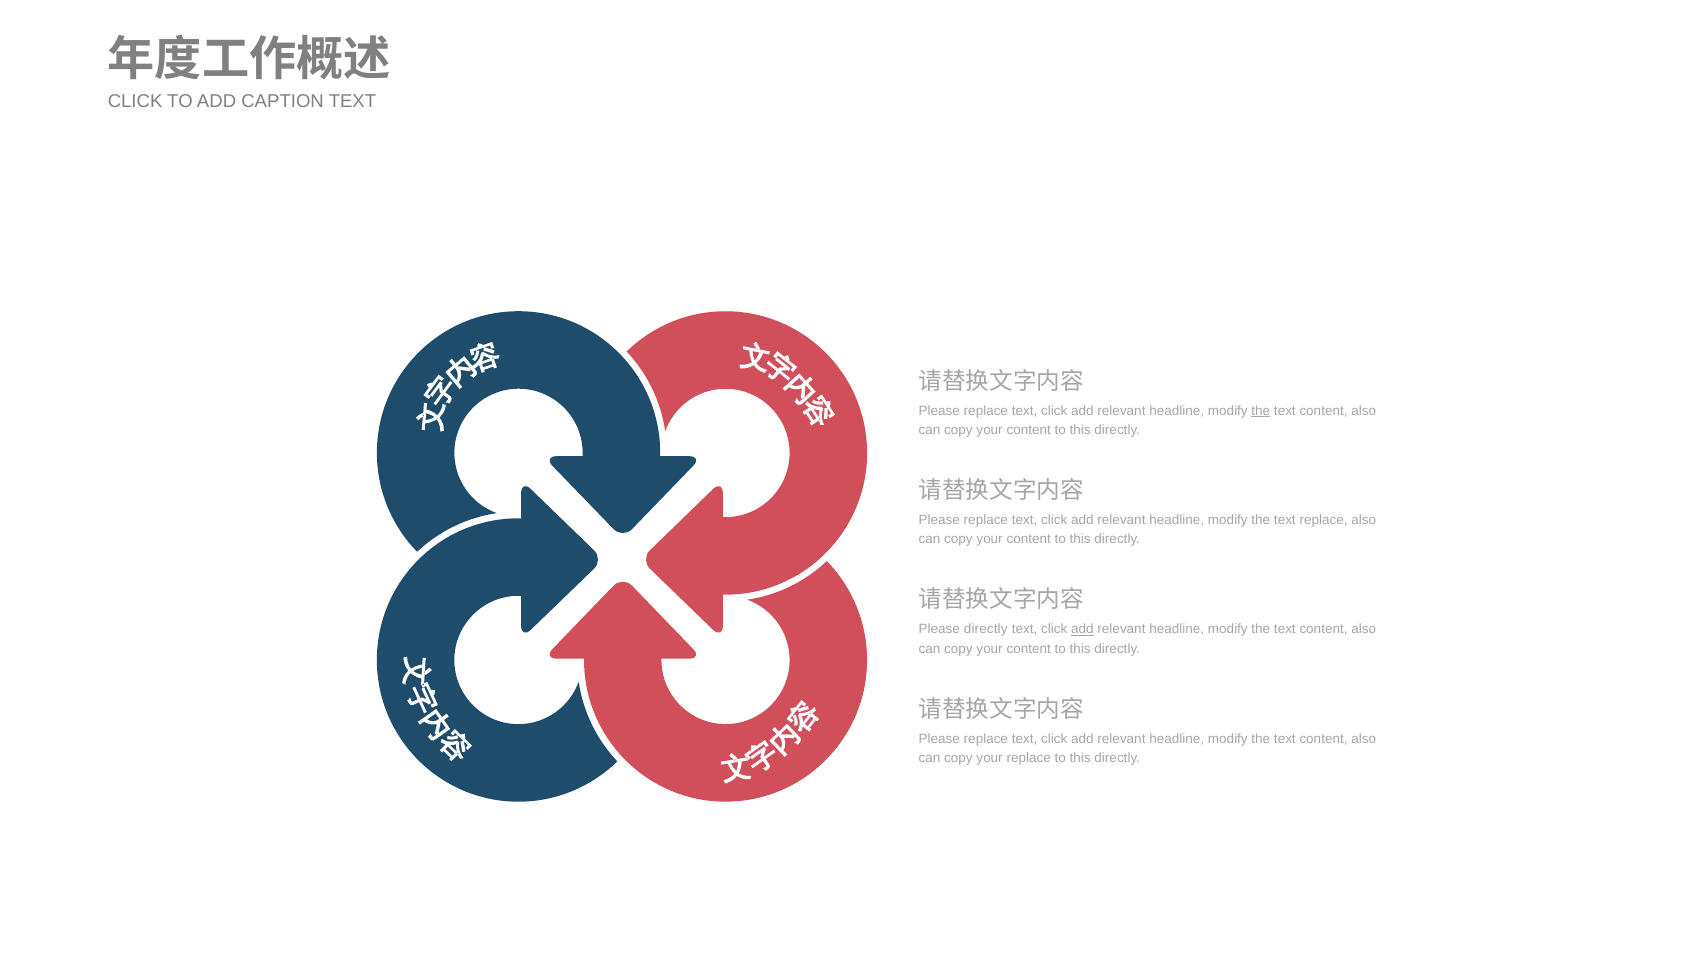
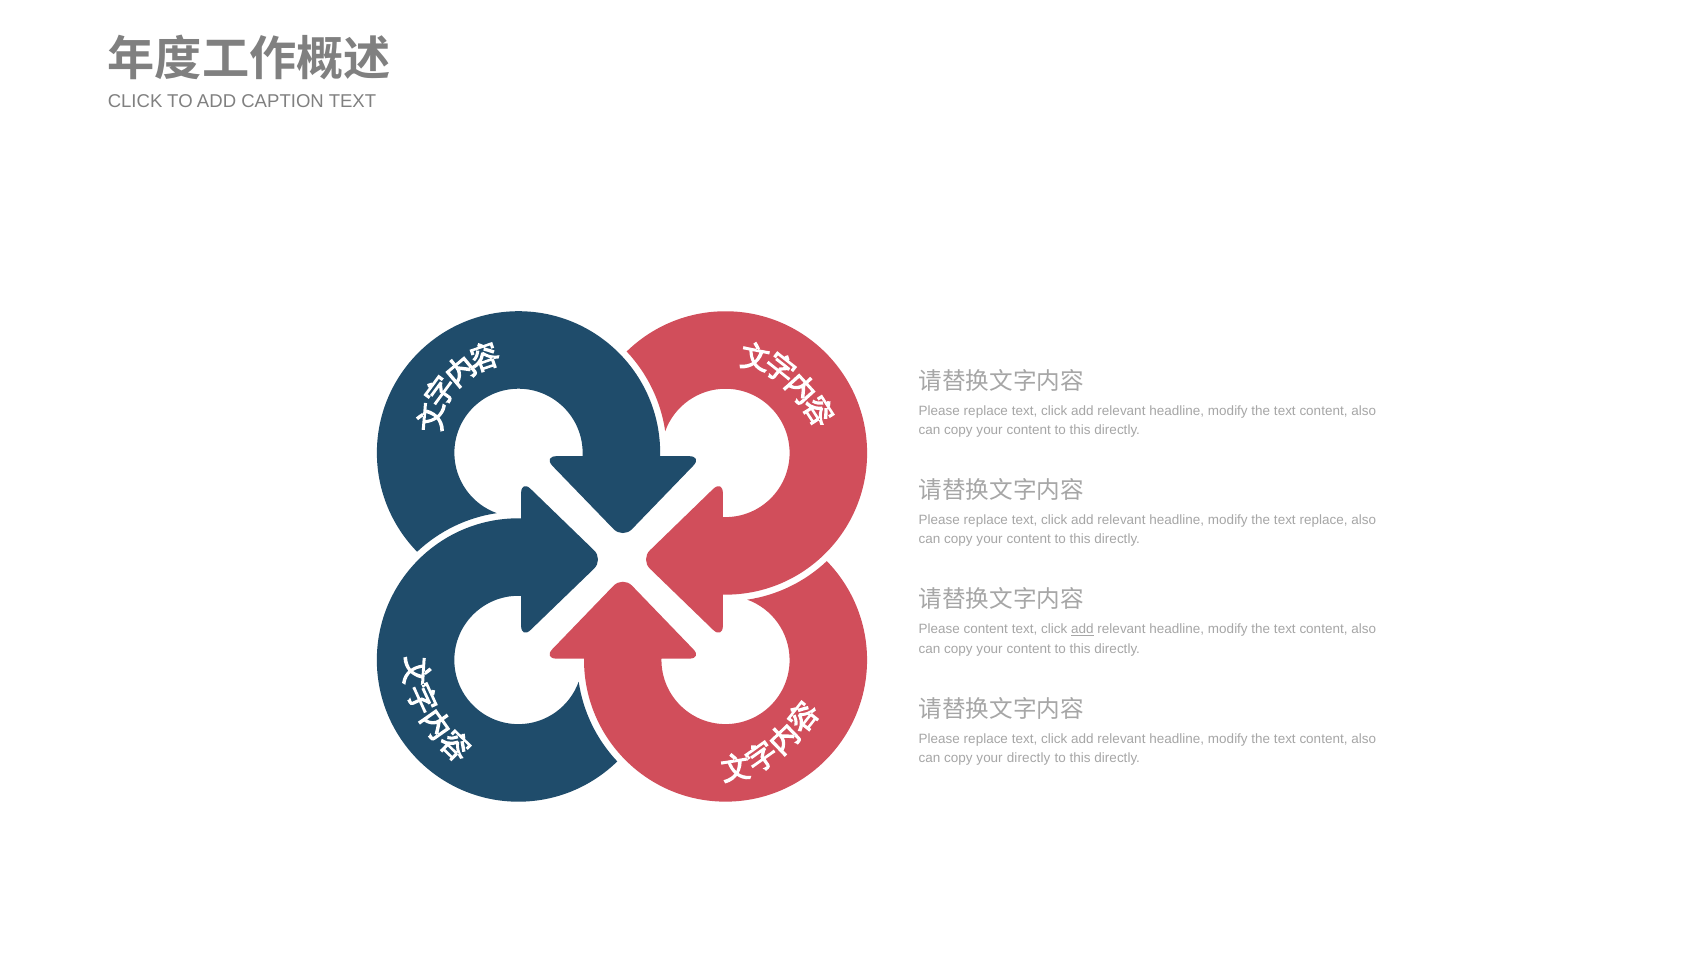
the at (1261, 411) underline: present -> none
Please directly: directly -> content
your replace: replace -> directly
